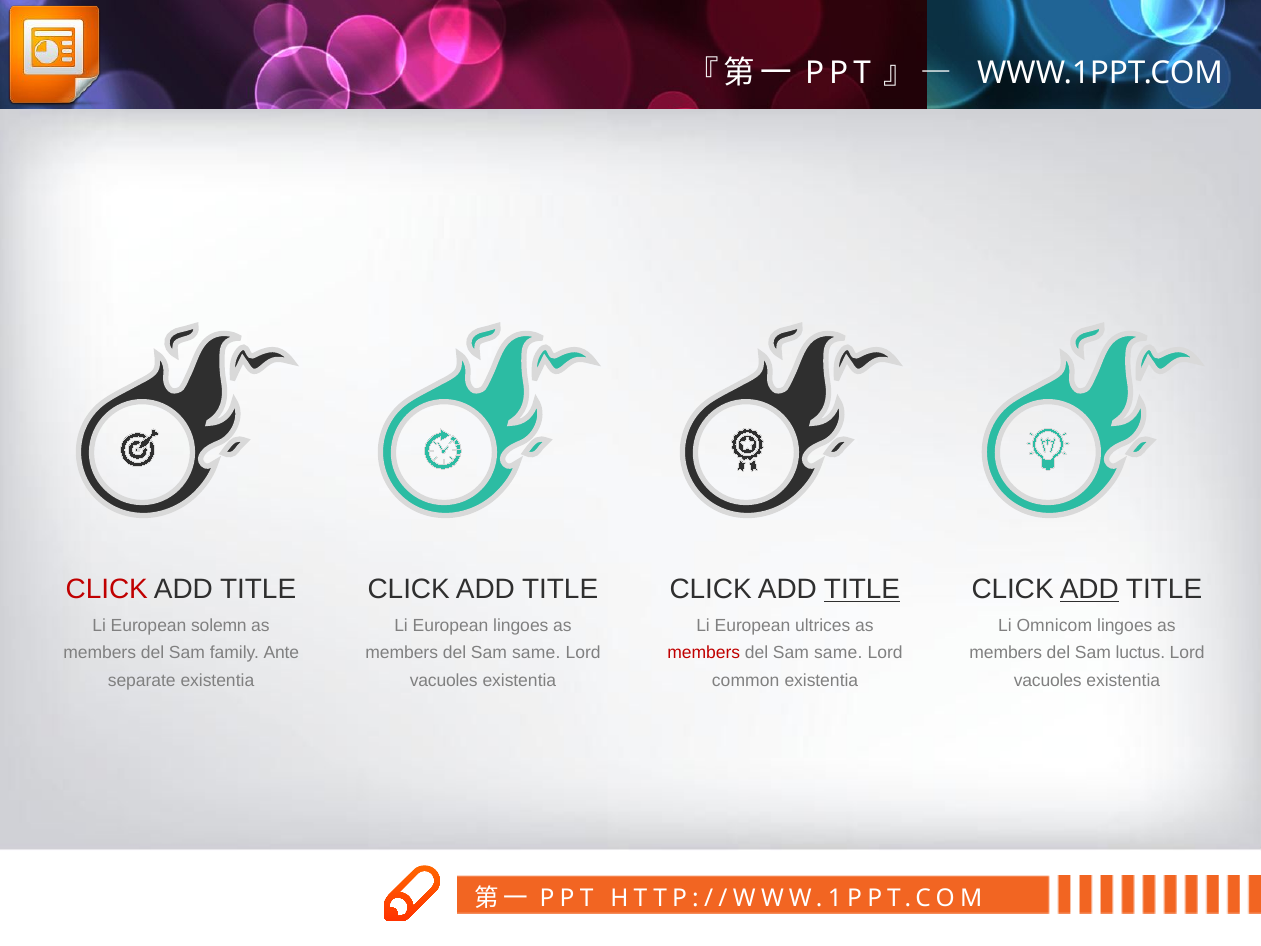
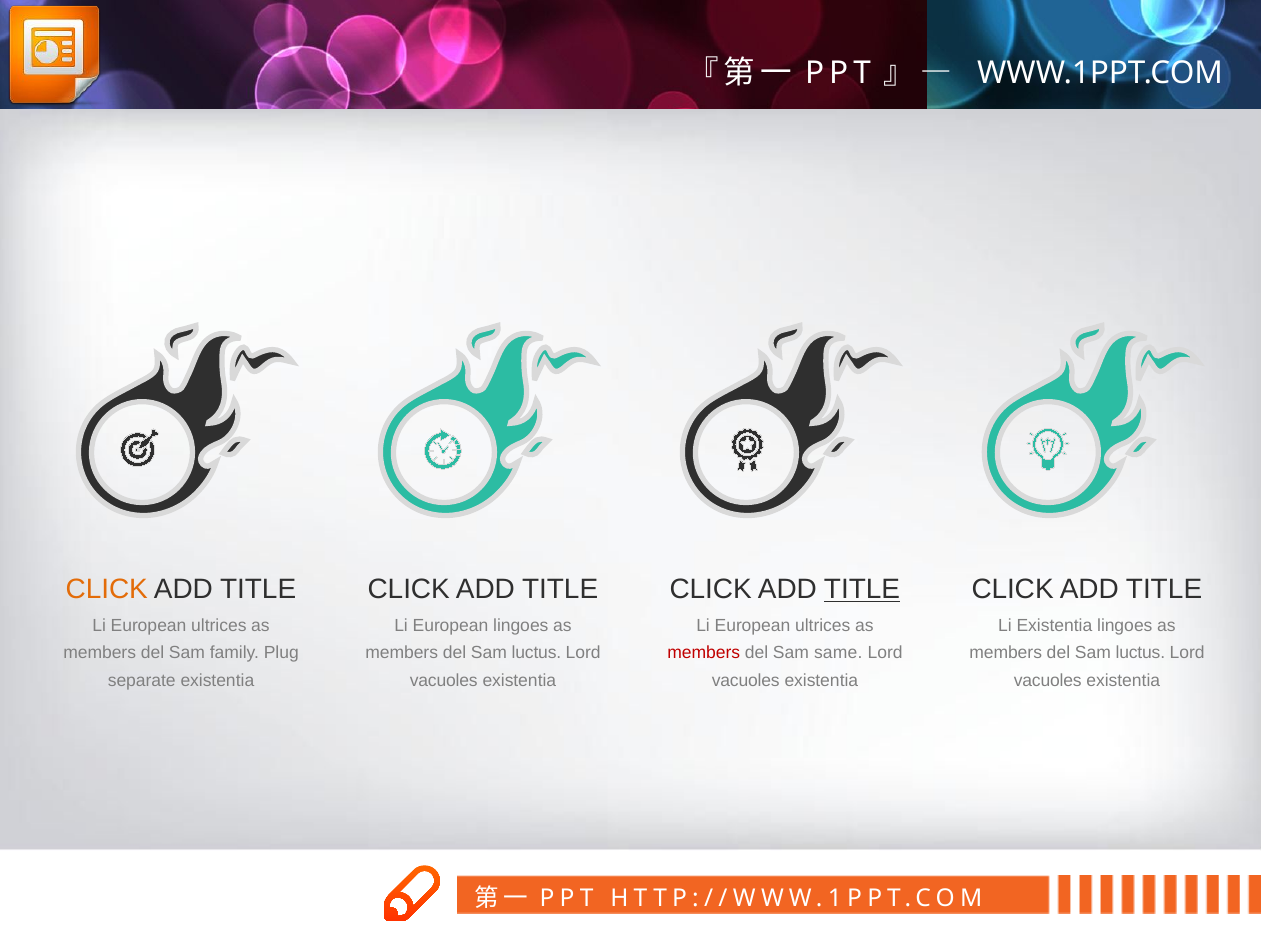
CLICK at (107, 589) colour: red -> orange
ADD at (1089, 589) underline: present -> none
solemn at (219, 625): solemn -> ultrices
Li Omnicom: Omnicom -> Existentia
Ante: Ante -> Plug
same at (536, 653): same -> luctus
common at (746, 680): common -> vacuoles
